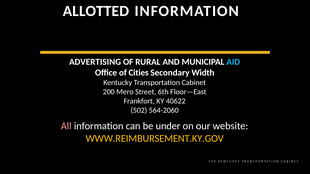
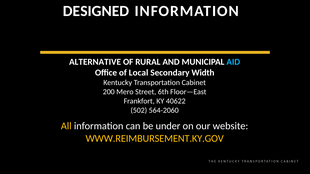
ALLOTTED: ALLOTTED -> DESIGNED
ADVERTISING: ADVERTISING -> ALTERNATIVE
Cities: Cities -> Local
All colour: pink -> yellow
